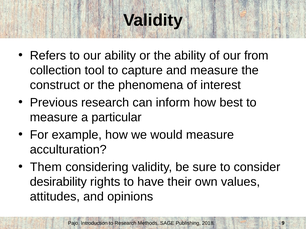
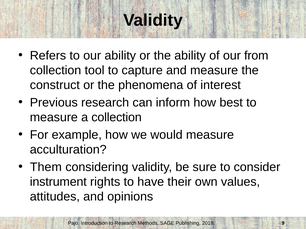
a particular: particular -> collection
desirability: desirability -> instrument
